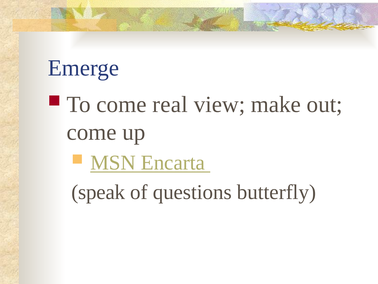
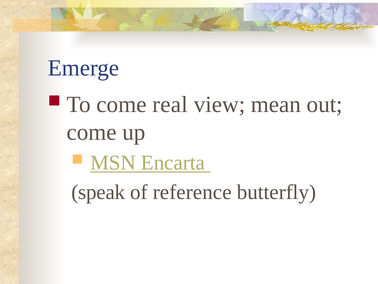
make: make -> mean
questions: questions -> reference
